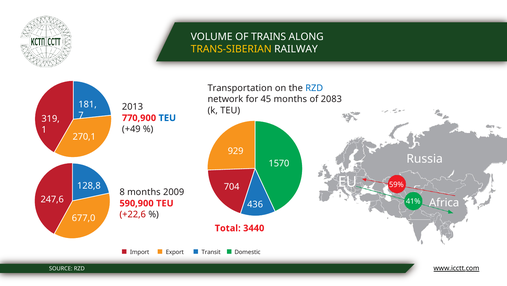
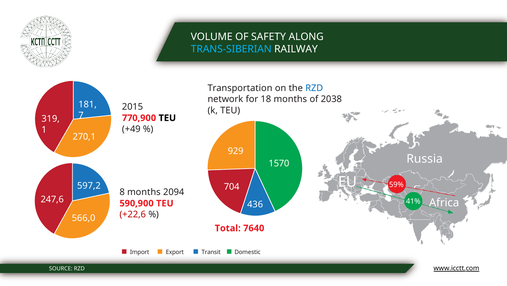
TRAINS: TRAINS -> SAFETY
TRANS-SIBERIAN colour: yellow -> light blue
45: 45 -> 18
2083: 2083 -> 2038
2013: 2013 -> 2015
TEU at (167, 118) colour: blue -> black
128,8: 128,8 -> 597,2
2009: 2009 -> 2094
677,0: 677,0 -> 566,0
3440: 3440 -> 7640
